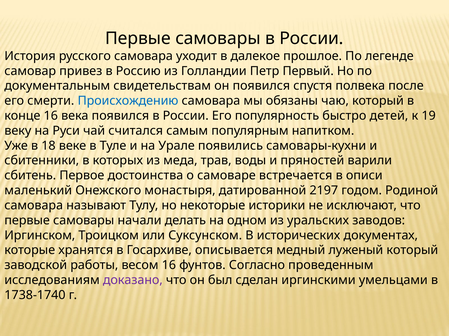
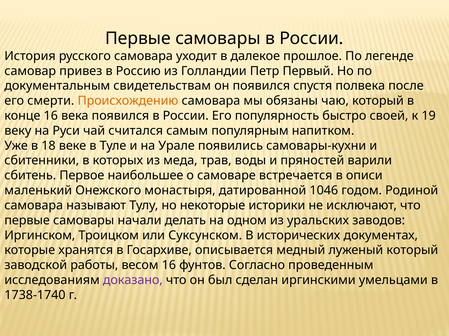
Происхождению colour: blue -> orange
детей: детей -> своей
достоинства: достоинства -> наибольшее
2197: 2197 -> 1046
